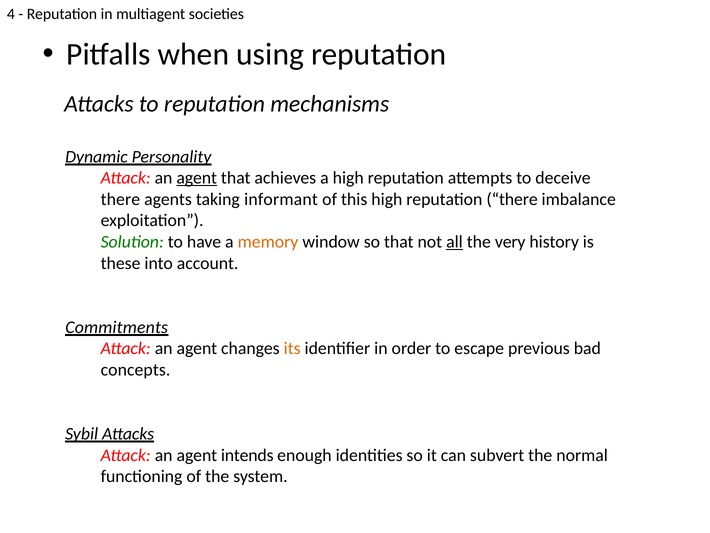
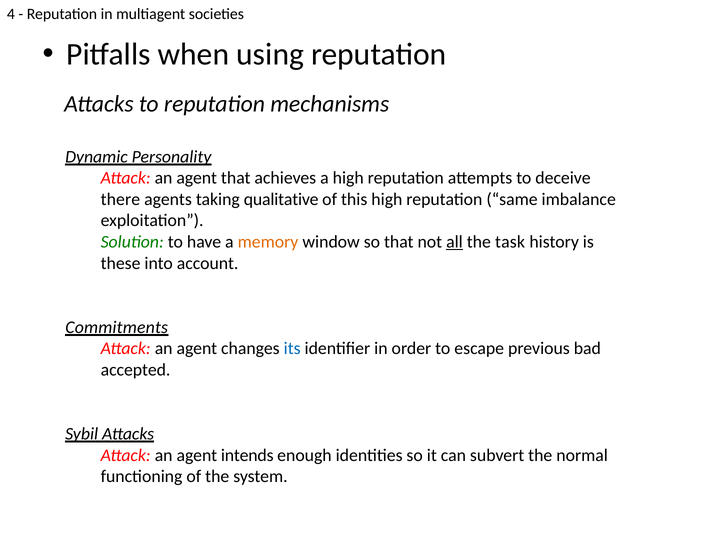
agent at (197, 178) underline: present -> none
informant: informant -> qualitative
reputation there: there -> same
very: very -> task
its colour: orange -> blue
concepts: concepts -> accepted
